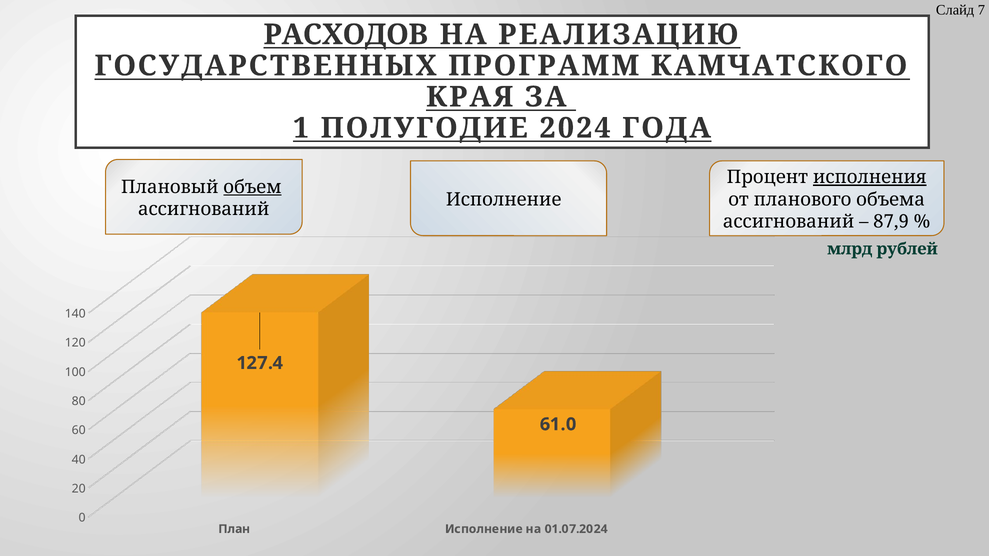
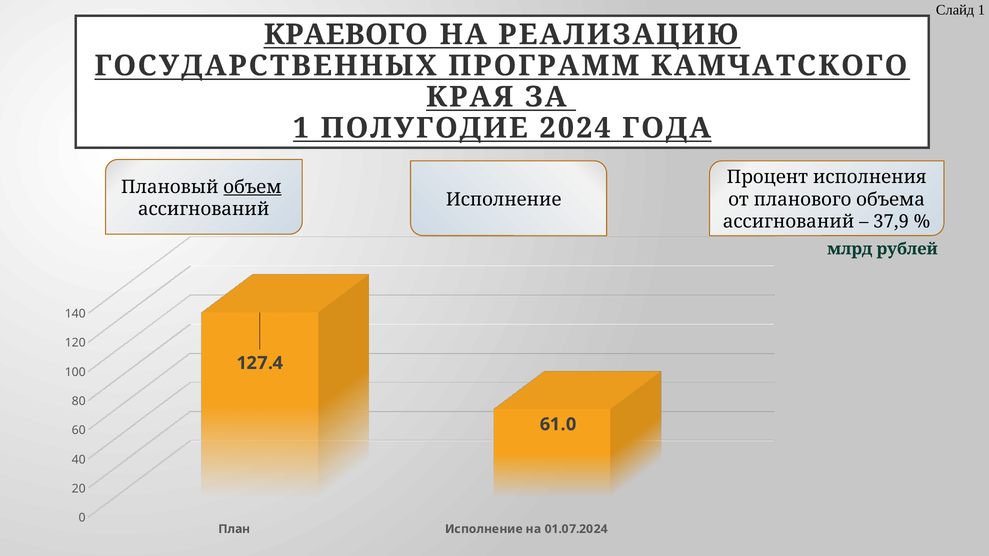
Слайд 7: 7 -> 1
РАСХОДОВ: РАСХОДОВ -> КРАЕВОГО
исполнения underline: present -> none
87,9: 87,9 -> 37,9
